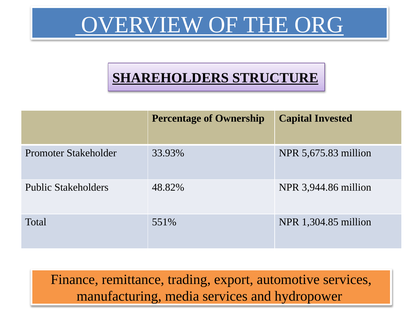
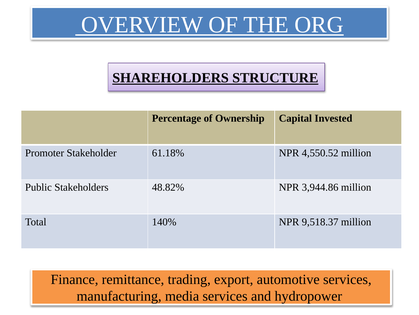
33.93%: 33.93% -> 61.18%
5,675.83: 5,675.83 -> 4,550.52
551%: 551% -> 140%
1,304.85: 1,304.85 -> 9,518.37
